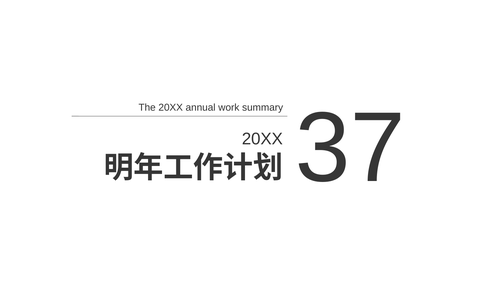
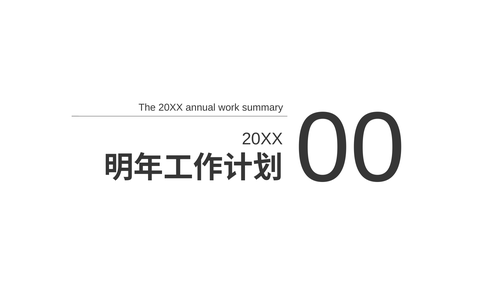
37: 37 -> 00
